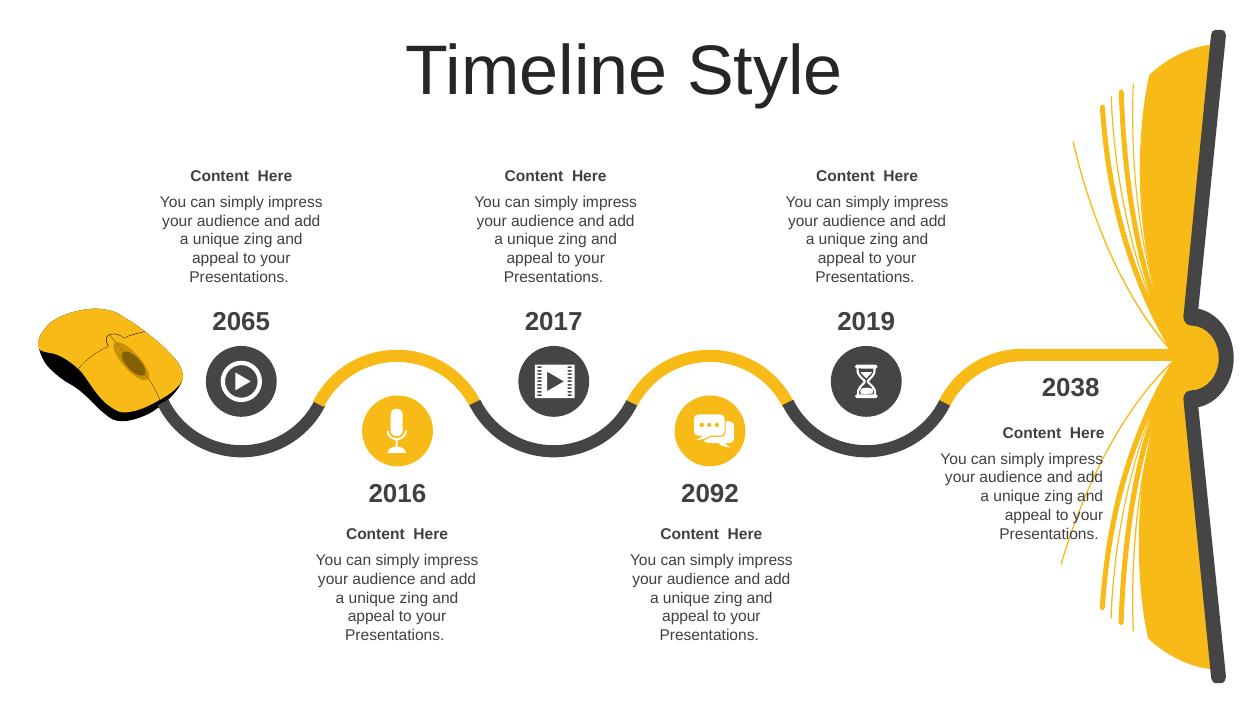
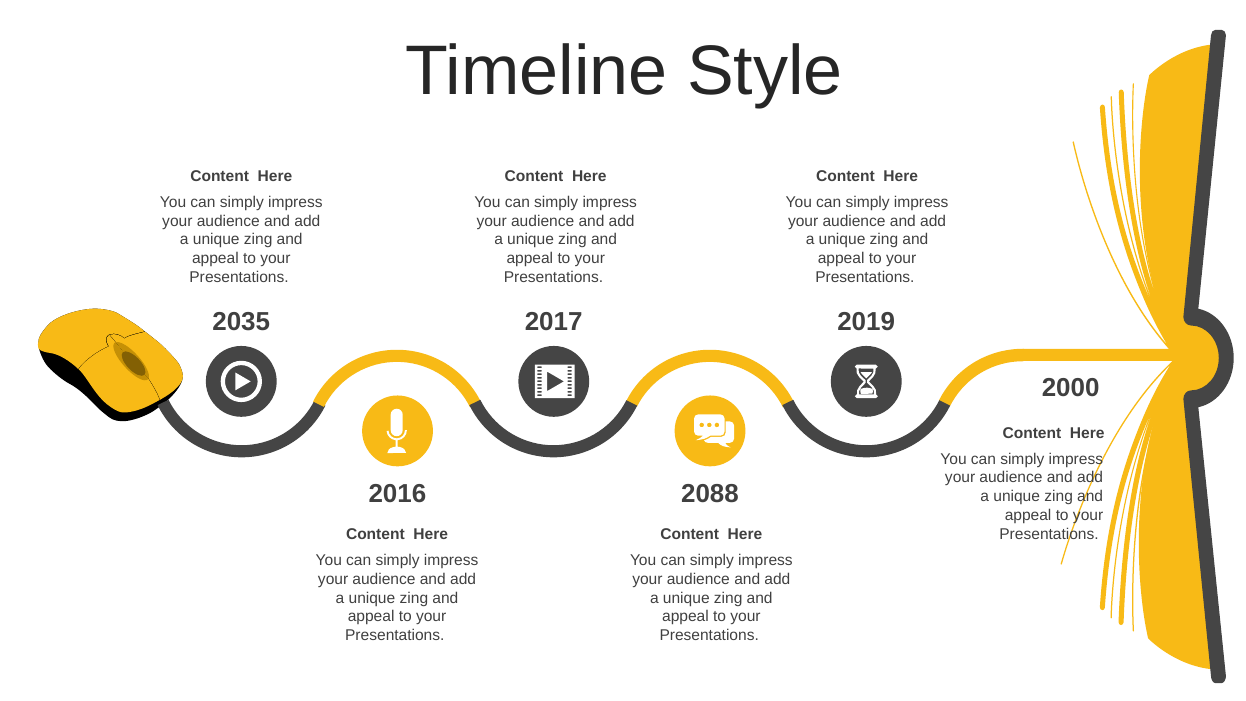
2065: 2065 -> 2035
2038: 2038 -> 2000
2092: 2092 -> 2088
